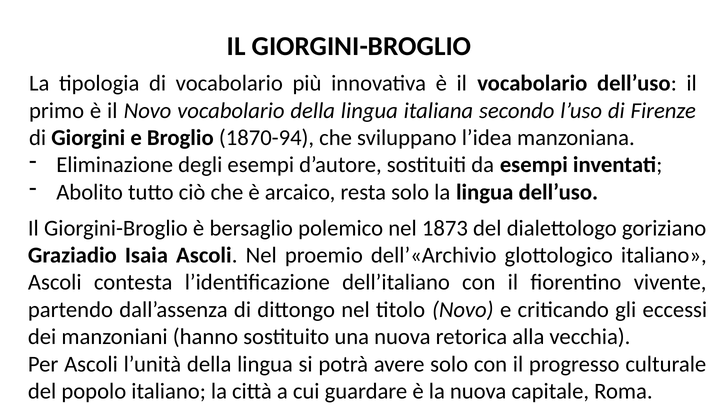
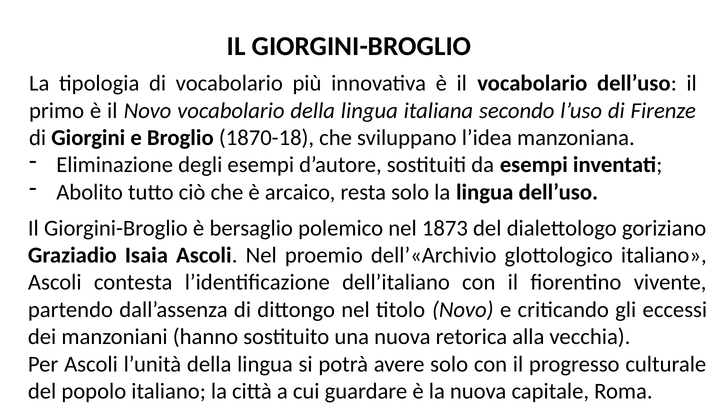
1870-94: 1870-94 -> 1870-18
